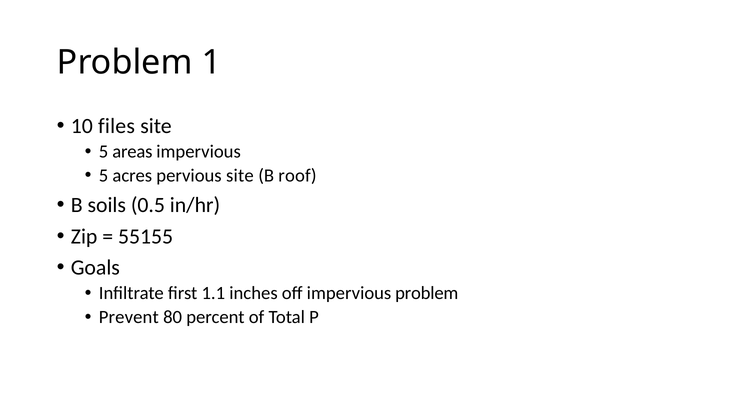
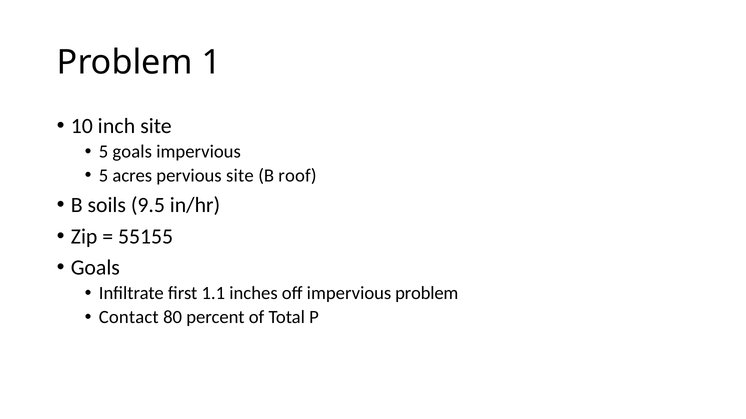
files: files -> inch
5 areas: areas -> goals
0.5: 0.5 -> 9.5
Prevent: Prevent -> Contact
